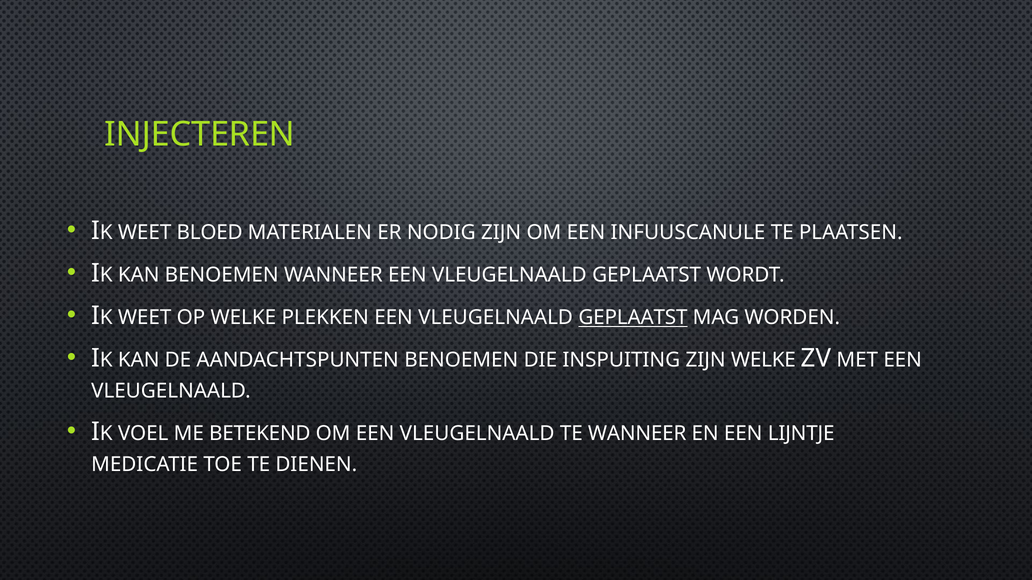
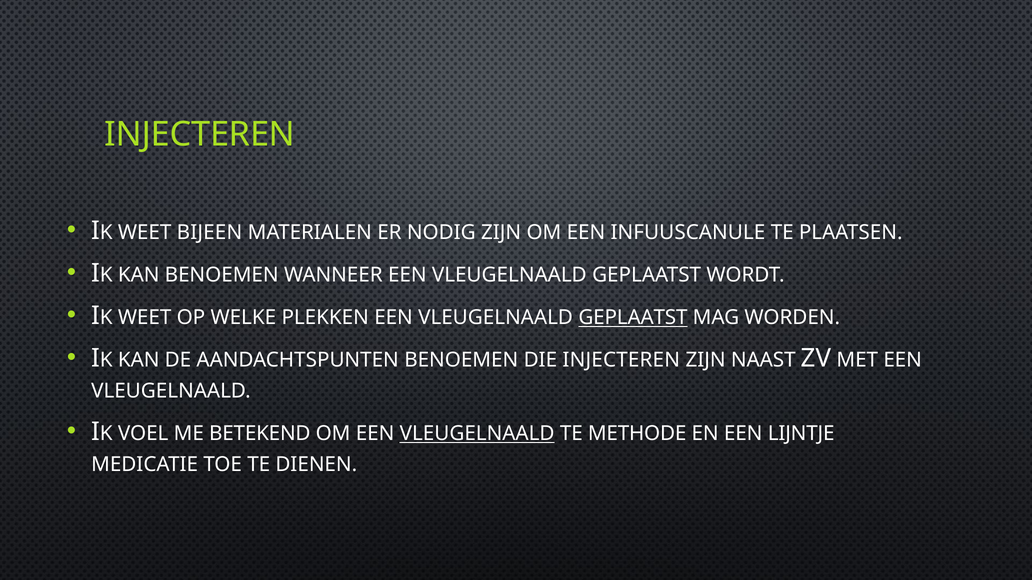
BLOED: BLOED -> BIJEEN
DIE INSPUITING: INSPUITING -> INJECTEREN
ZIJN WELKE: WELKE -> NAAST
VLEUGELNAALD at (477, 434) underline: none -> present
TE WANNEER: WANNEER -> METHODE
